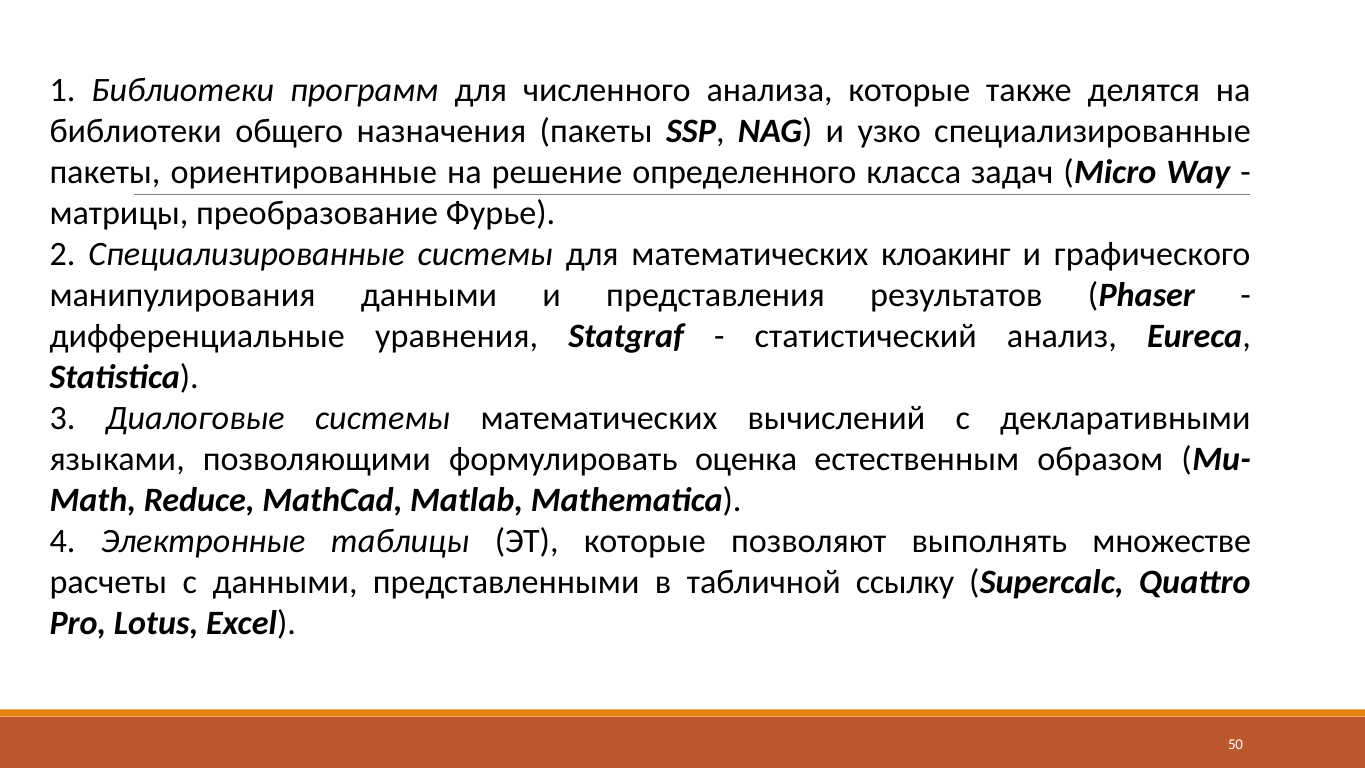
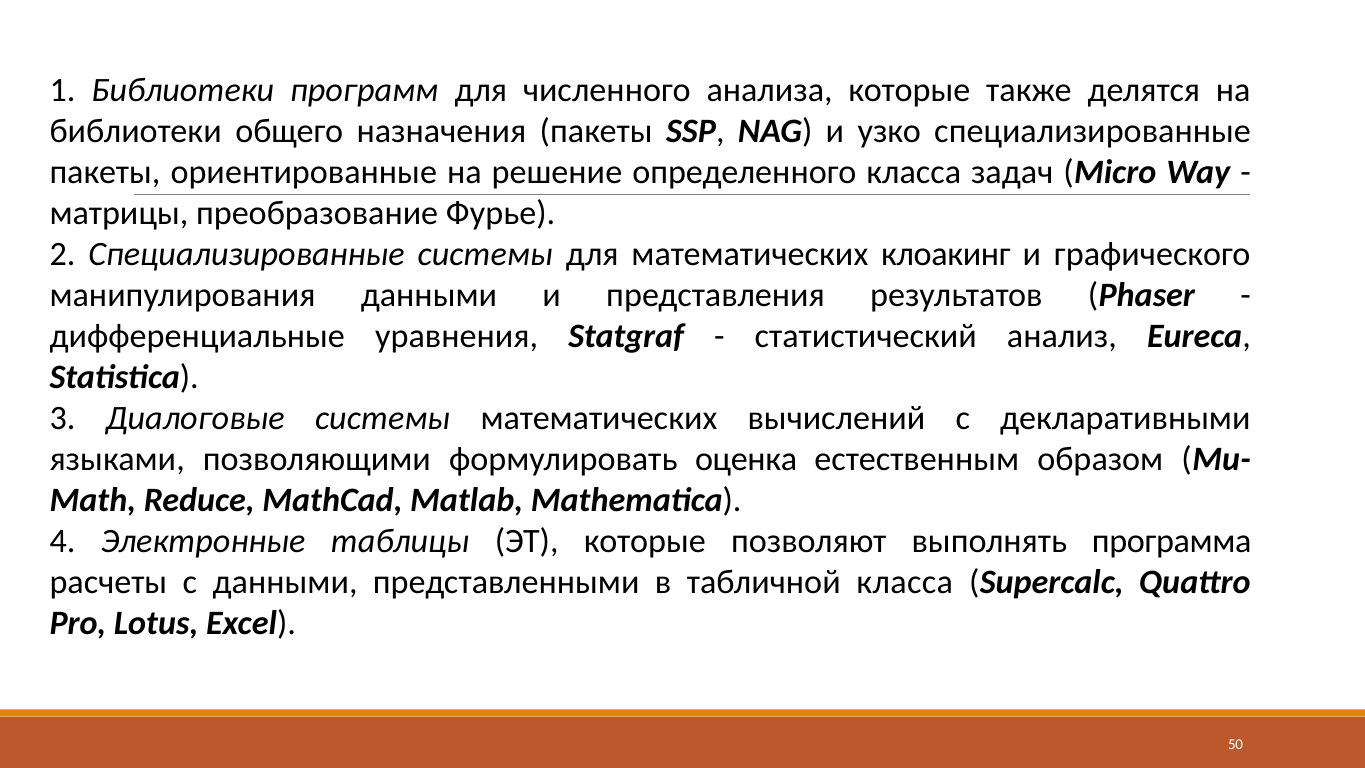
множестве: множестве -> программа
табличной ссылку: ссылку -> класса
